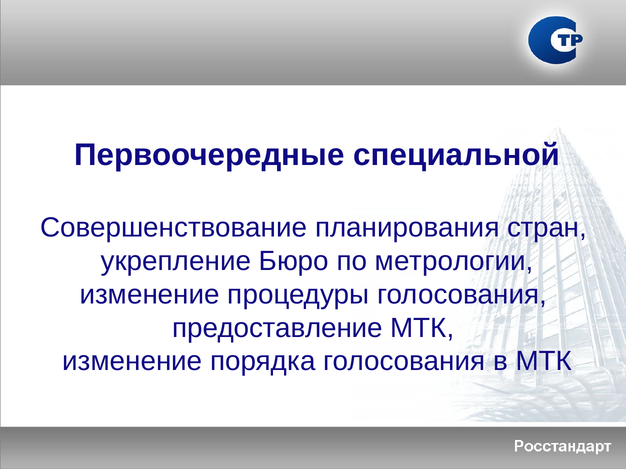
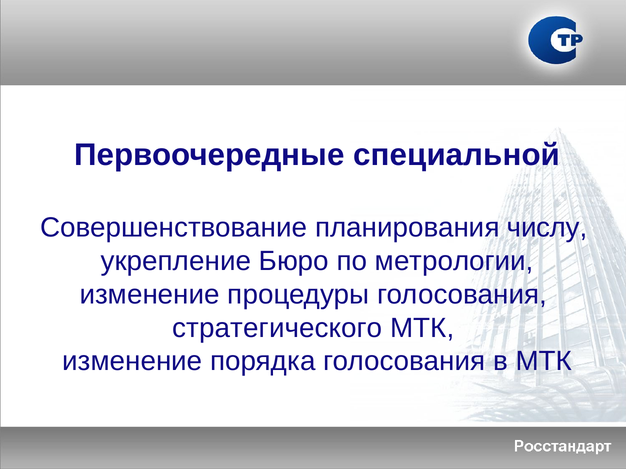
стран: стран -> числу
предоставление: предоставление -> стратегического
